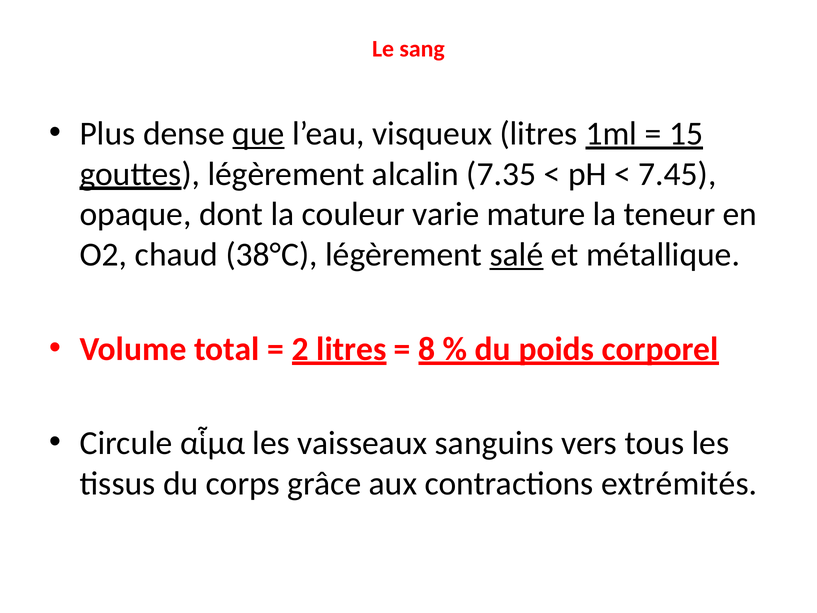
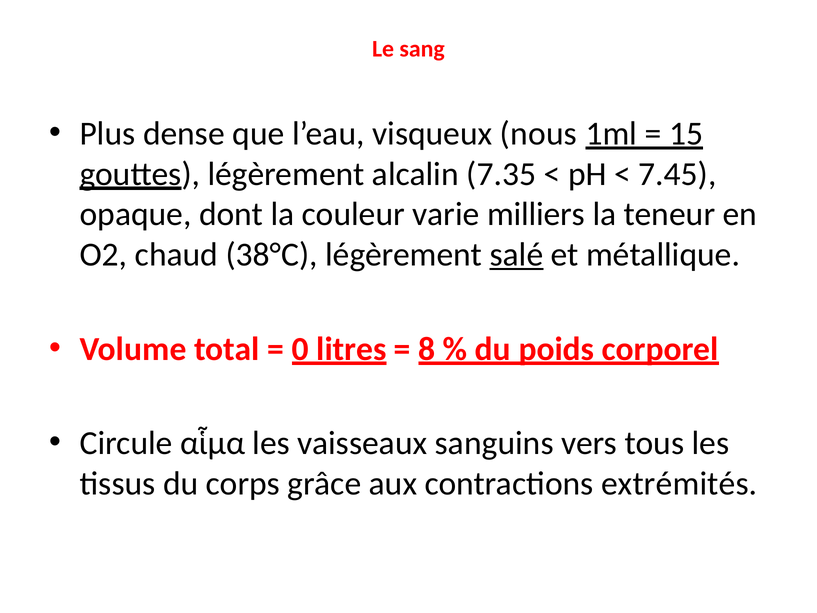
que underline: present -> none
visqueux litres: litres -> nous
mature: mature -> milliers
2: 2 -> 0
